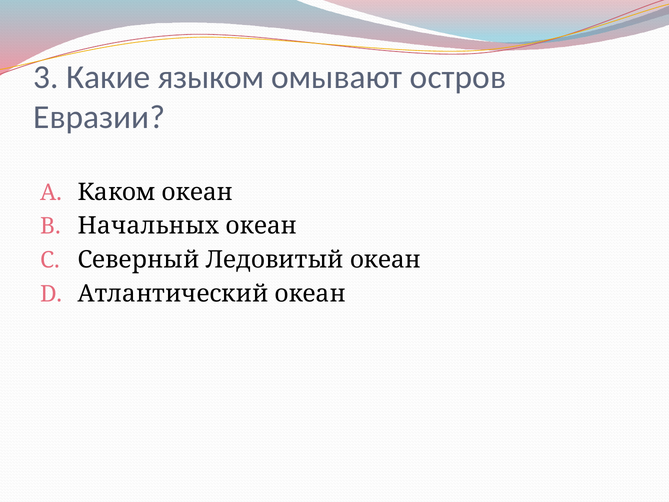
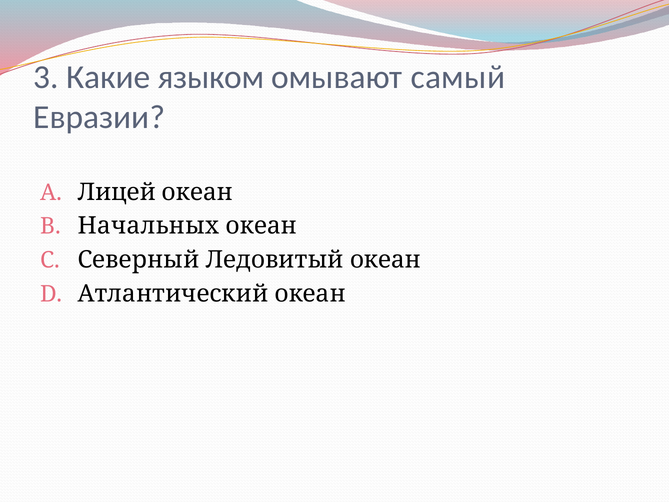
остров: остров -> самый
Каком: Каком -> Лицей
